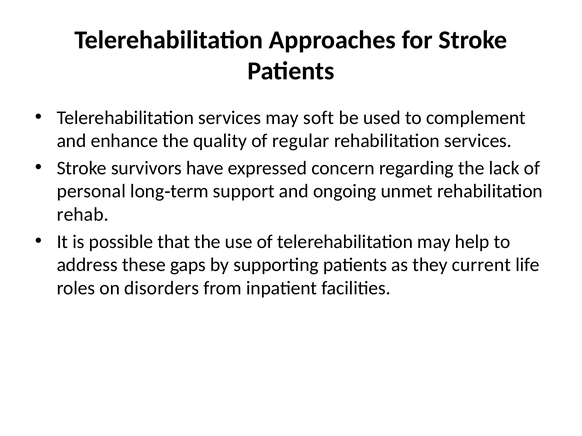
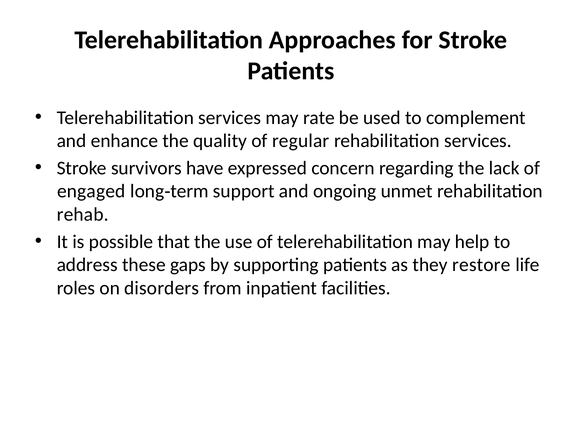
soft: soft -> rate
personal: personal -> engaged
current: current -> restore
